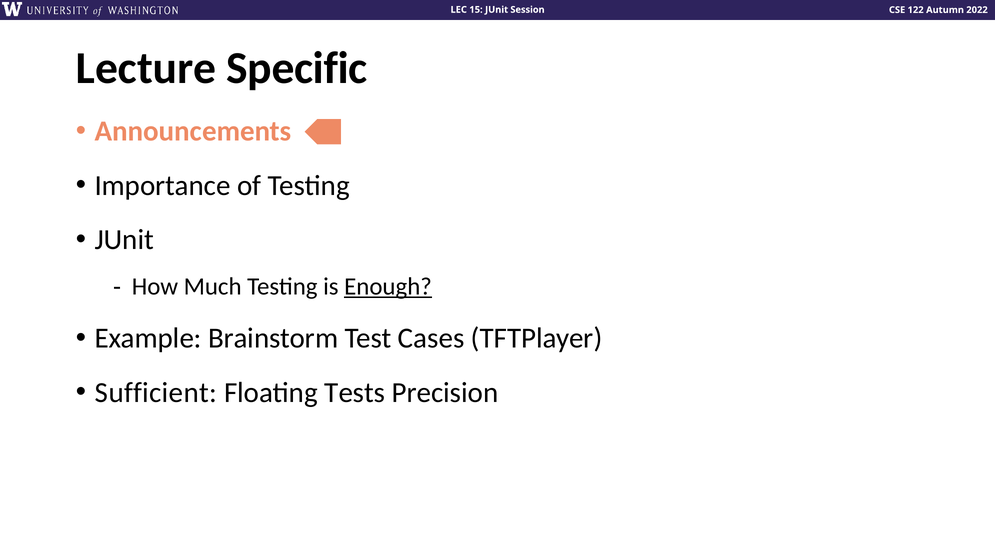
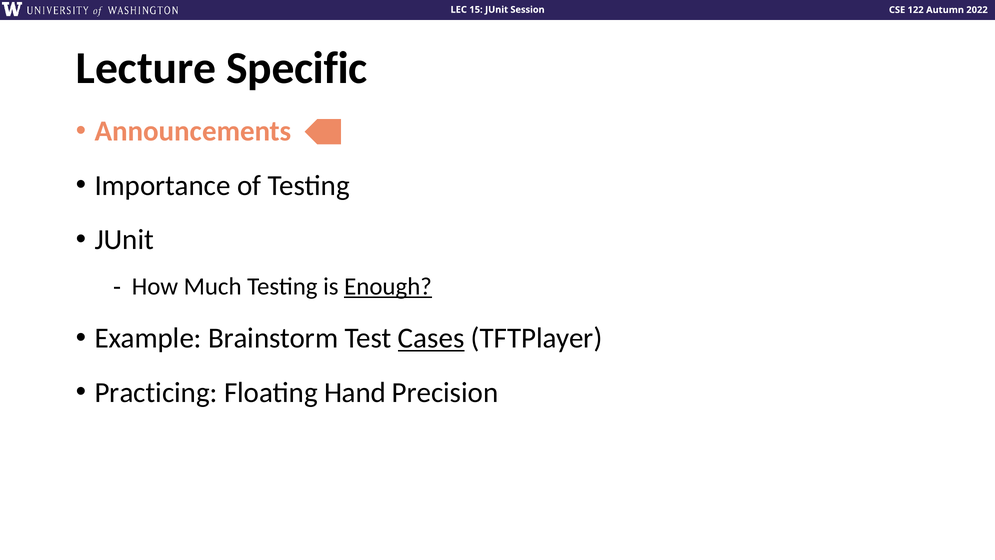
Cases underline: none -> present
Sufficient: Sufficient -> Practicing
Tests: Tests -> Hand
